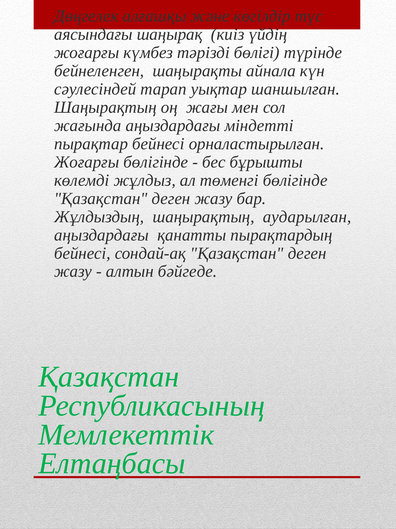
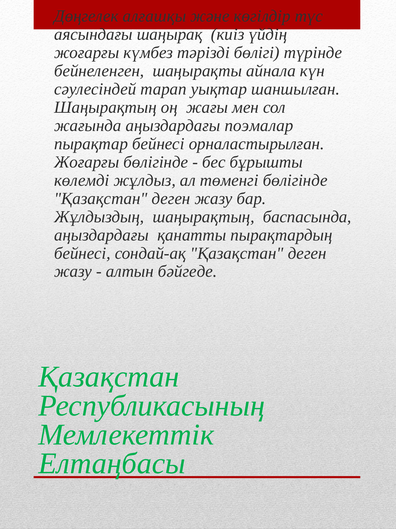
мiндеттi: мiндеттi -> поэмалар
аударылған: аударылған -> баспасында
